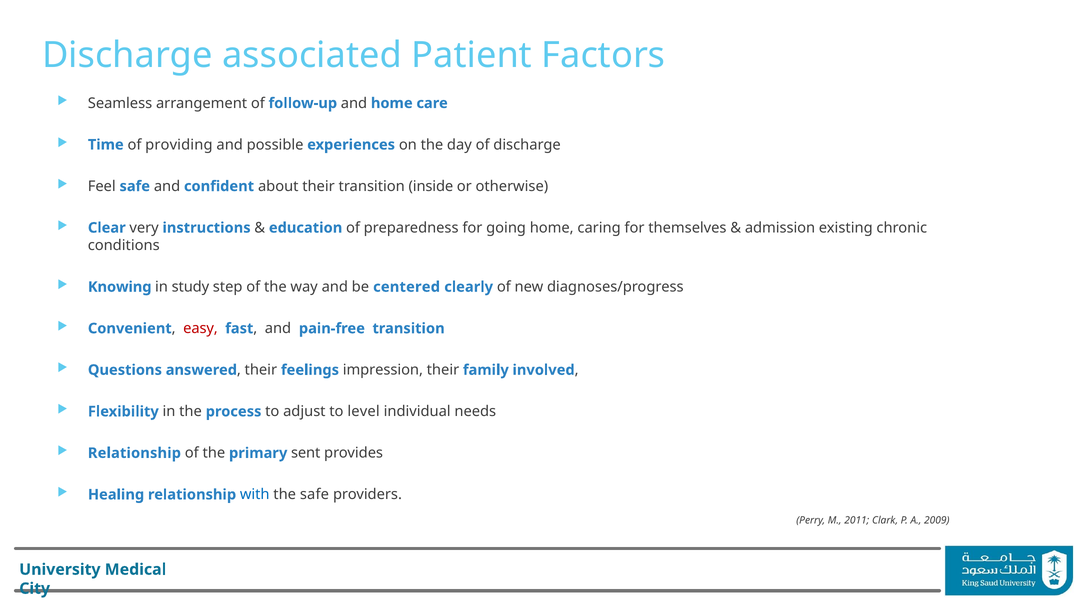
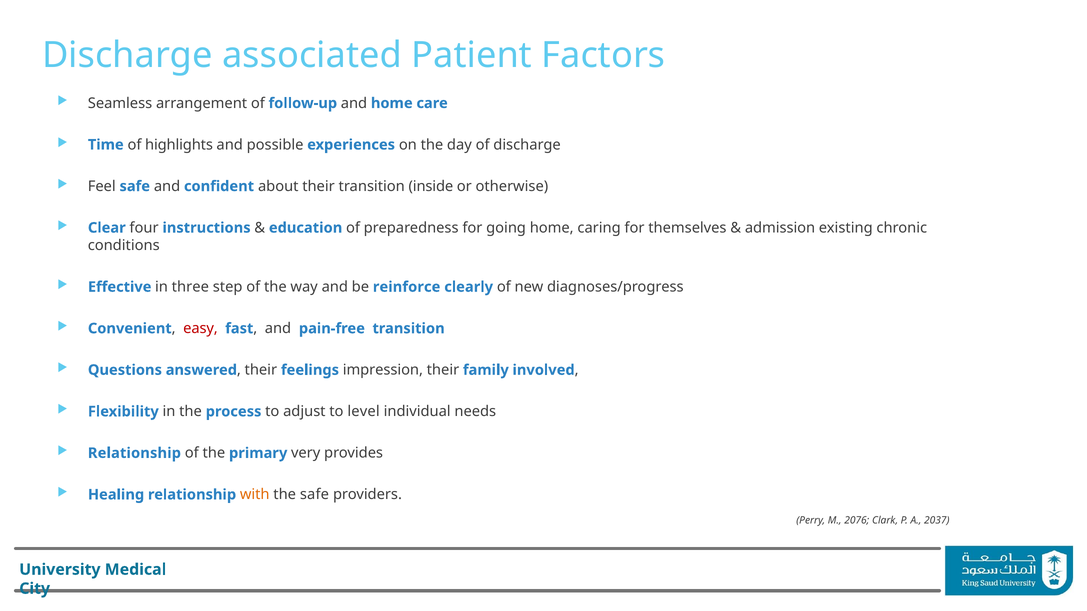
providing: providing -> highlights
very: very -> four
Knowing: Knowing -> Effective
study: study -> three
centered: centered -> reinforce
sent: sent -> very
with colour: blue -> orange
2011: 2011 -> 2076
2009: 2009 -> 2037
